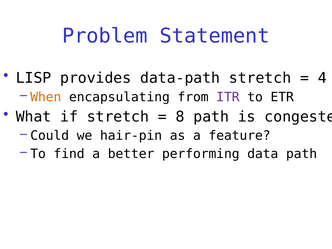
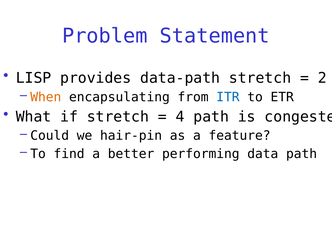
4: 4 -> 2
ITR colour: purple -> blue
8: 8 -> 4
